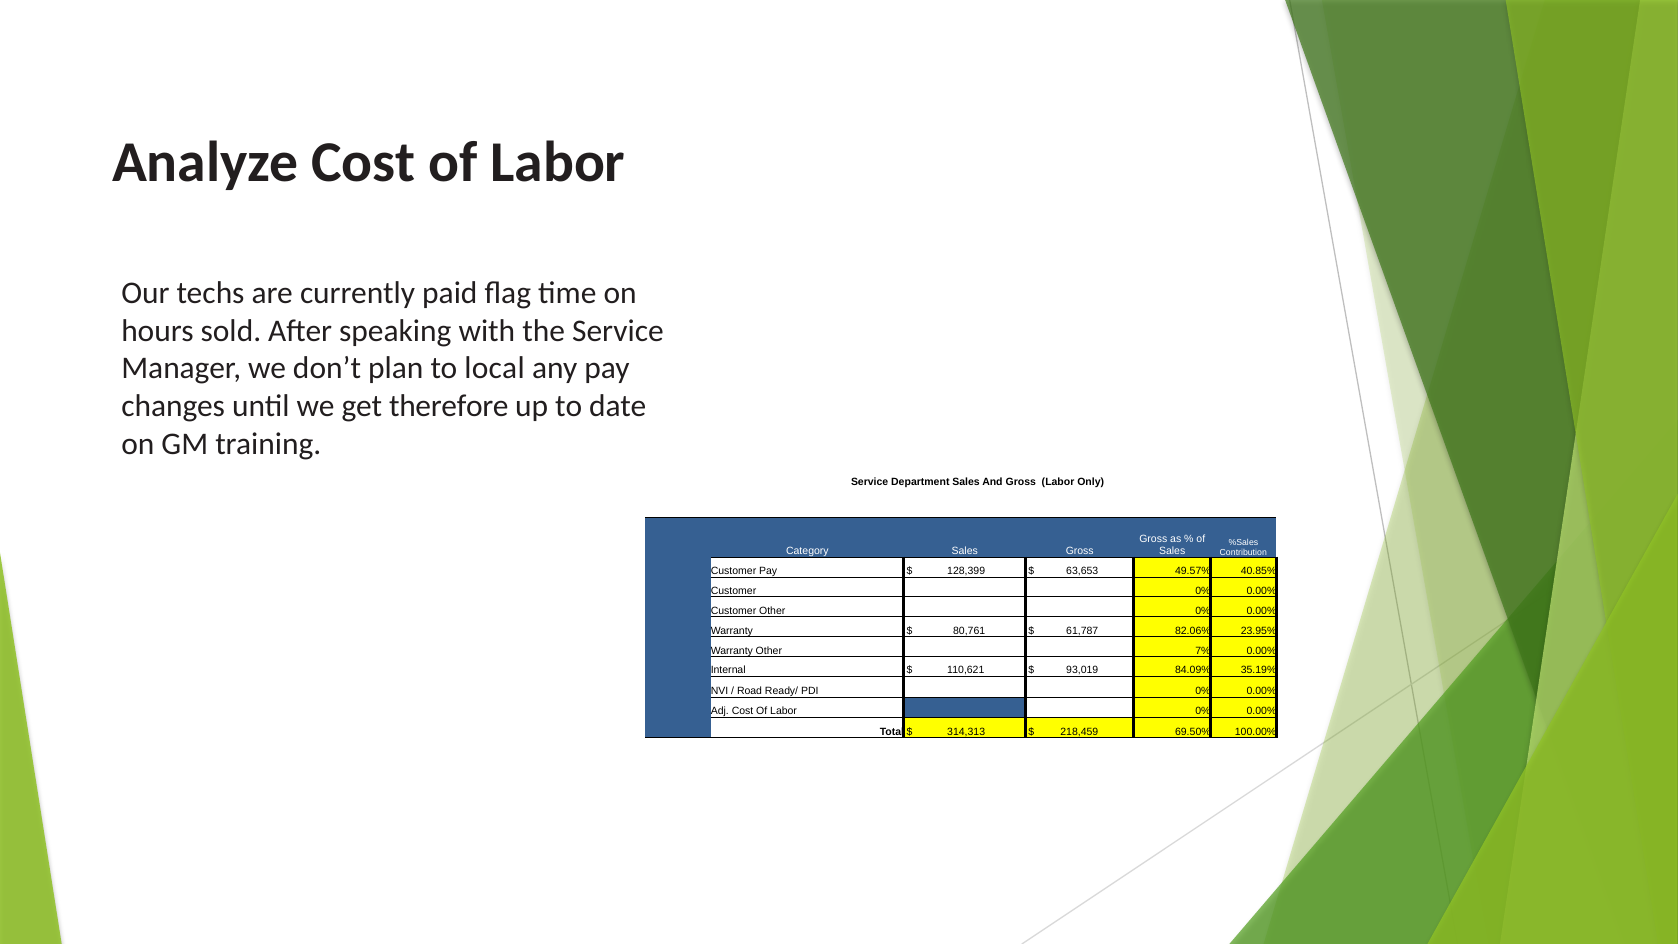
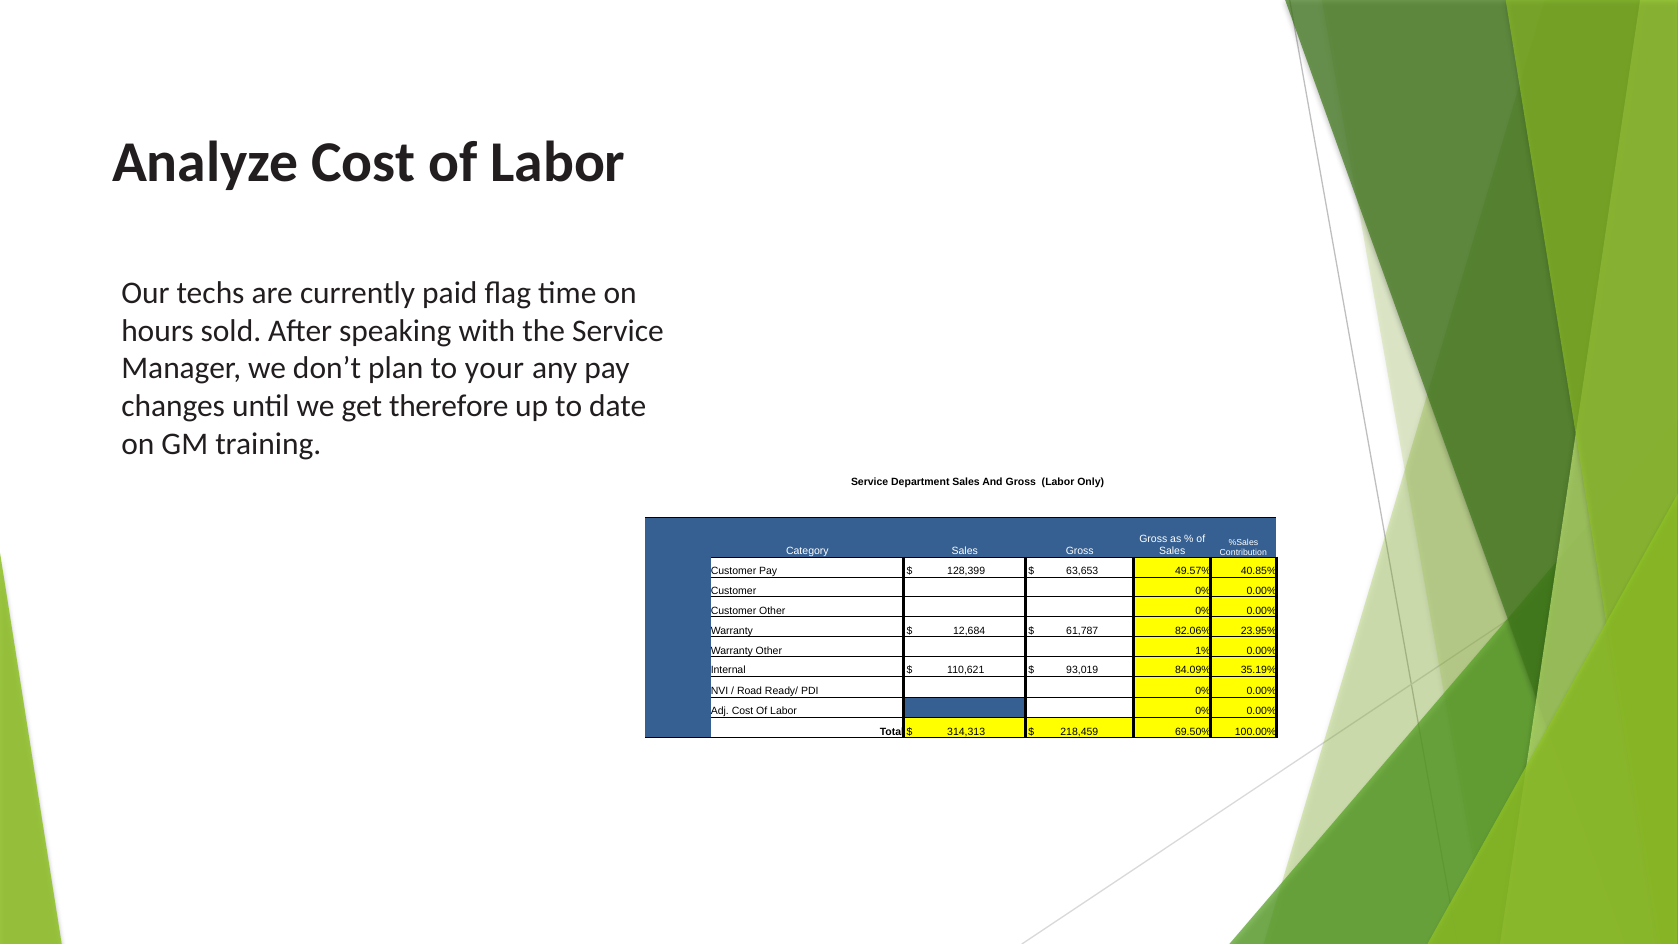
local: local -> your
80,761: 80,761 -> 12,684
7%: 7% -> 1%
